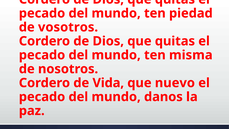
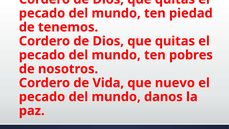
vosotros: vosotros -> tenemos
misma: misma -> pobres
